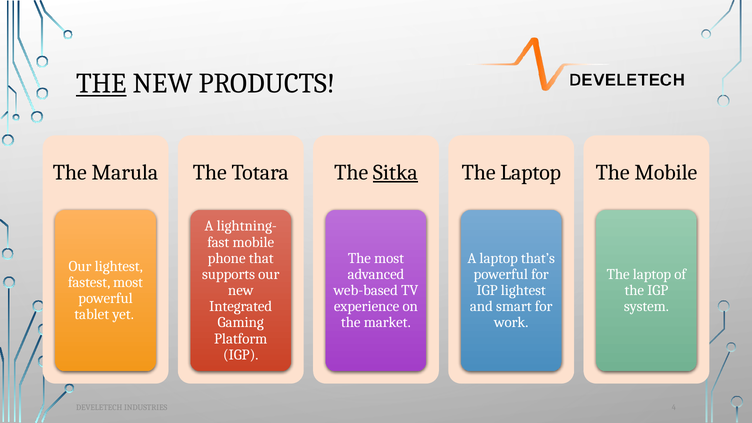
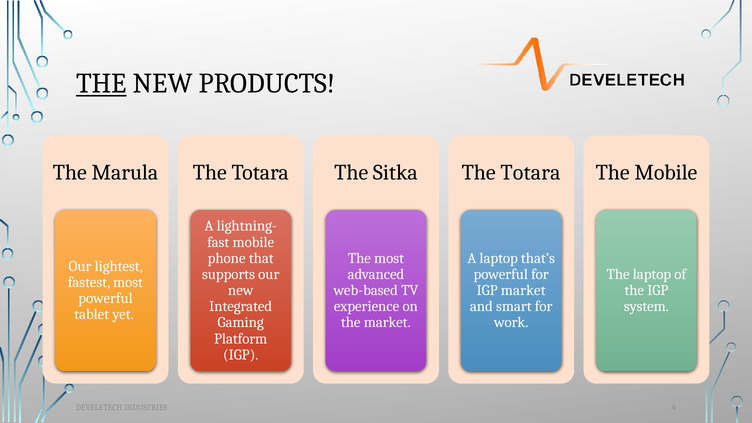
Sitka underline: present -> none
Laptop at (531, 172): Laptop -> Totara
IGP lightest: lightest -> market
